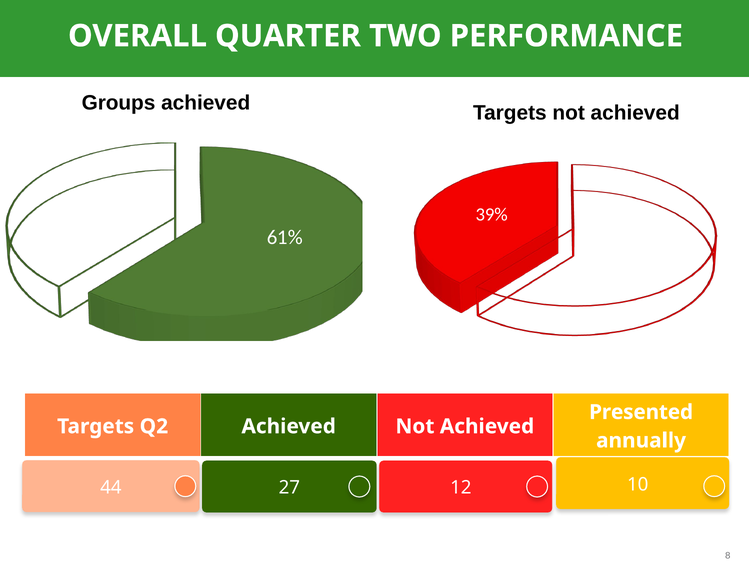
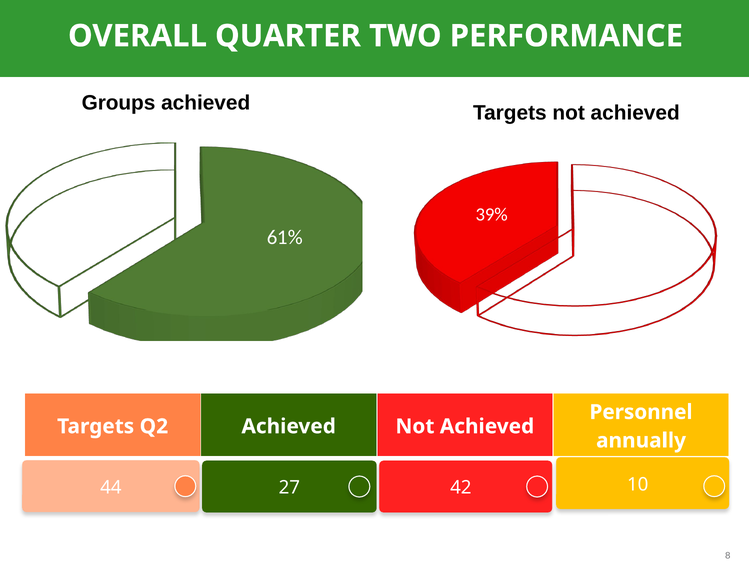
Presented: Presented -> Personnel
12: 12 -> 42
